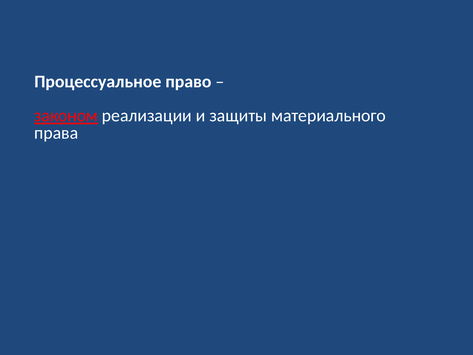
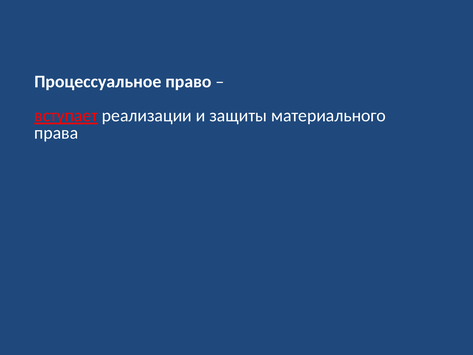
законом: законом -> вступает
